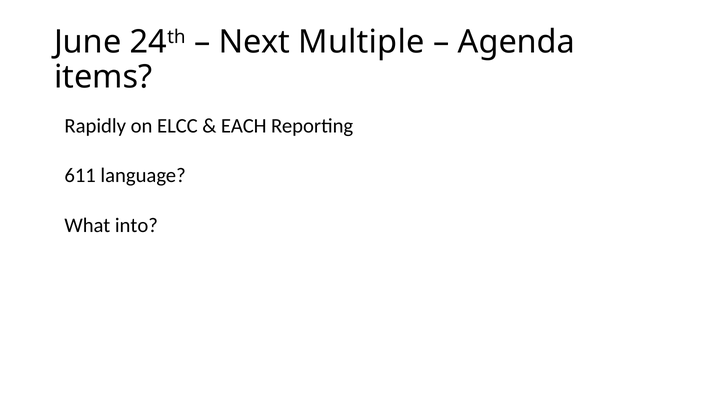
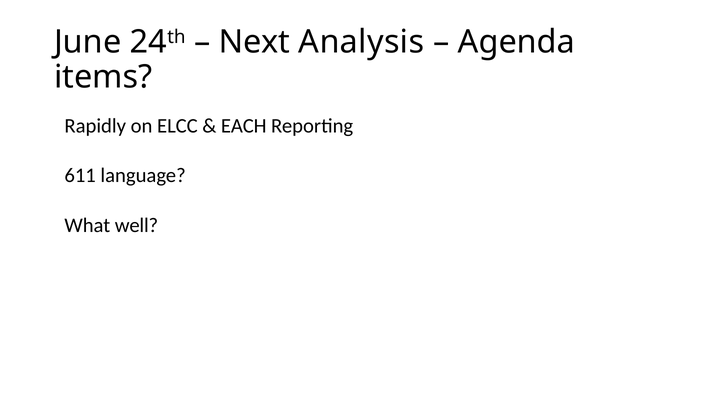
Multiple: Multiple -> Analysis
into: into -> well
